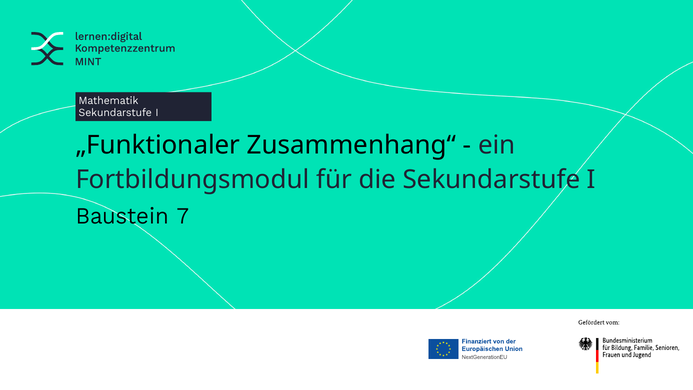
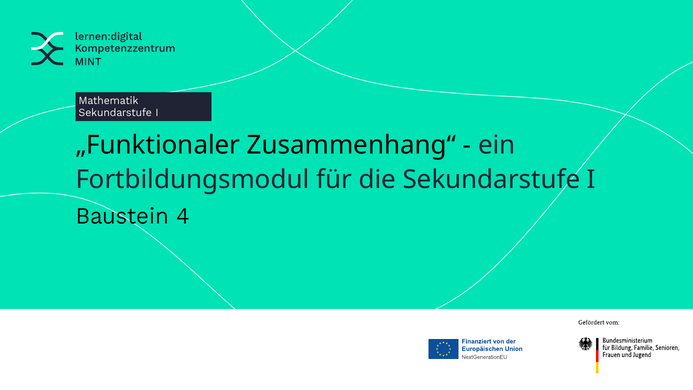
7: 7 -> 4
